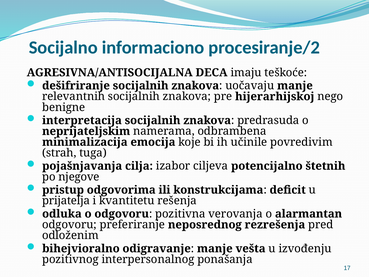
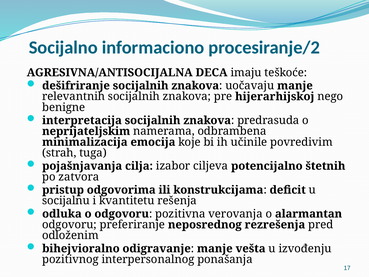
njegove: njegove -> zatvora
prijatelja: prijatelja -> socijalnu
